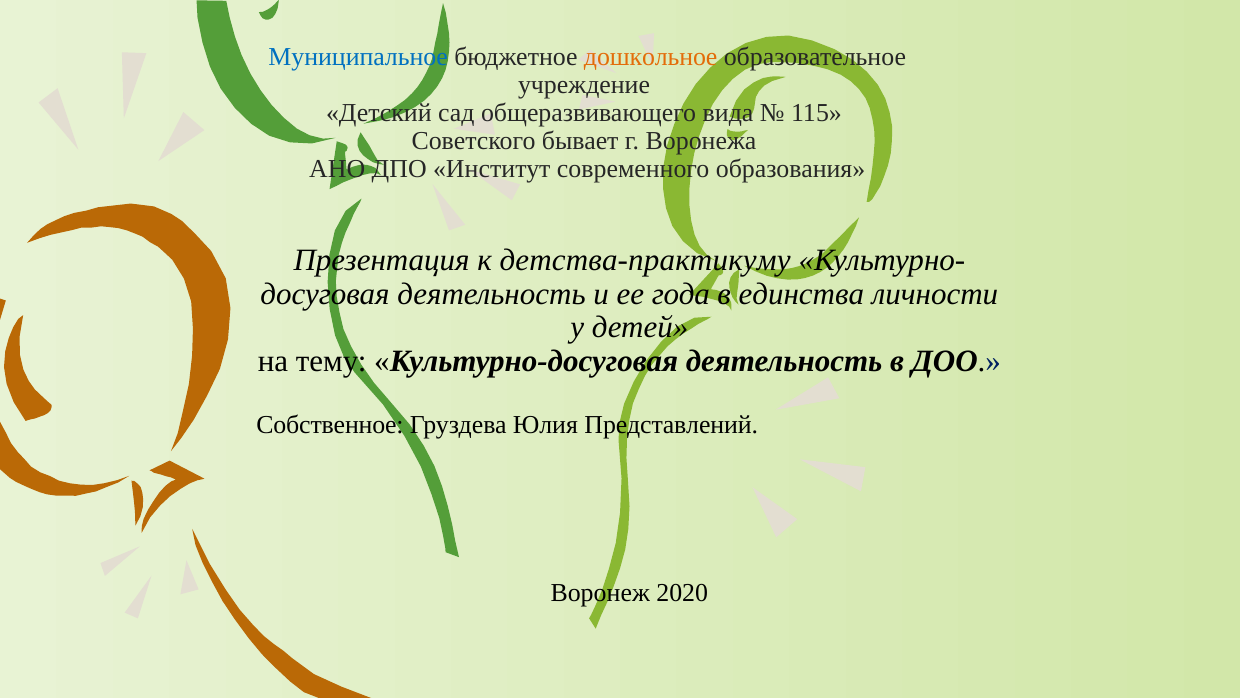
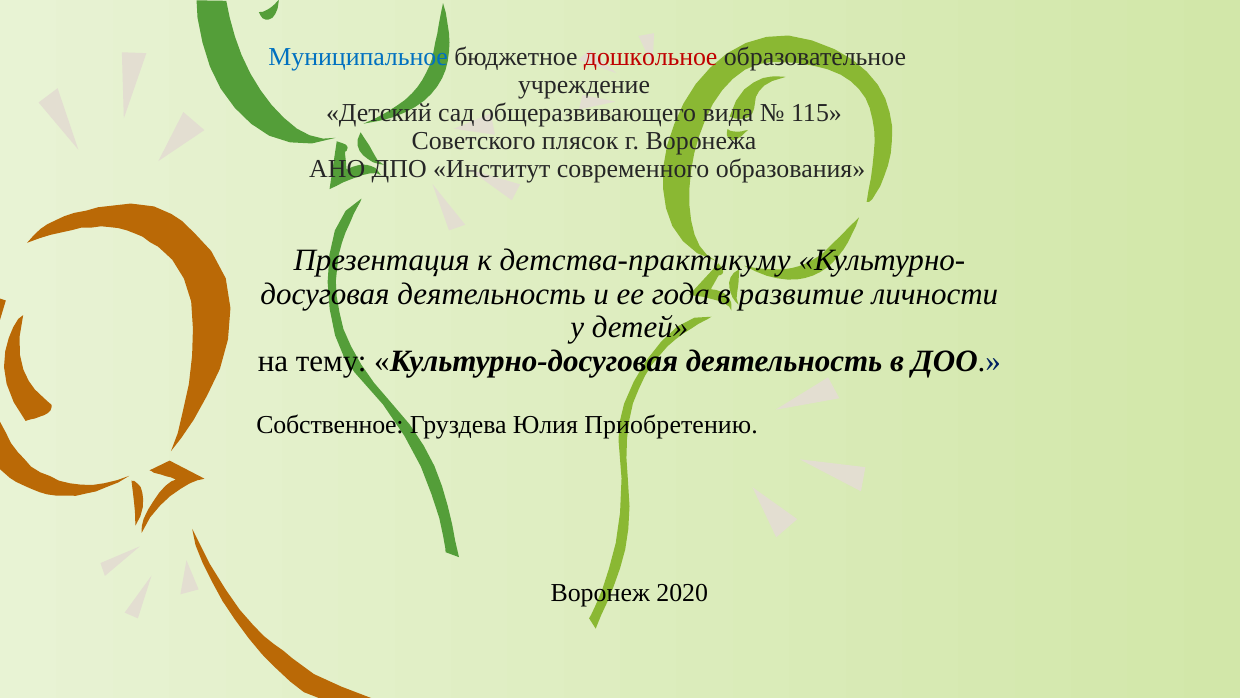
дошкольное colour: orange -> red
бывает: бывает -> плясок
единства: единства -> развитие
Представлений: Представлений -> Приобретению
